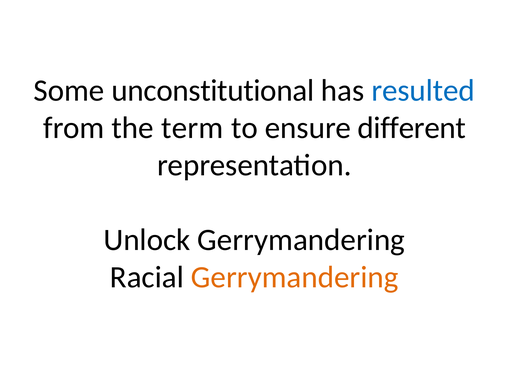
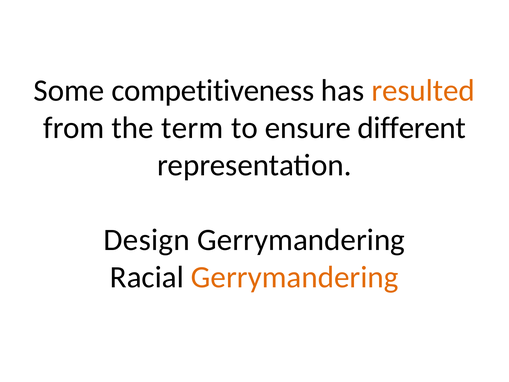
unconstitutional: unconstitutional -> competitiveness
resulted colour: blue -> orange
Unlock: Unlock -> Design
